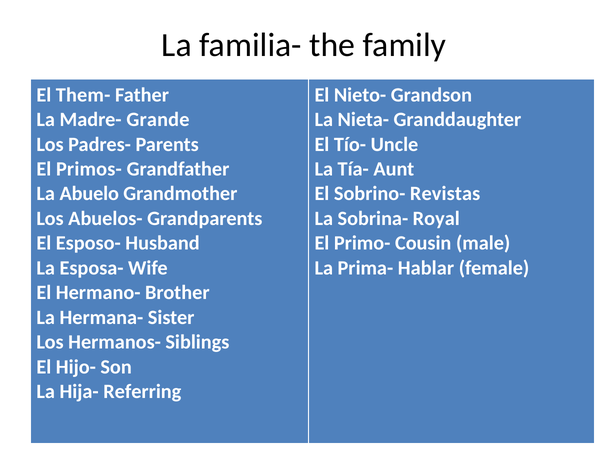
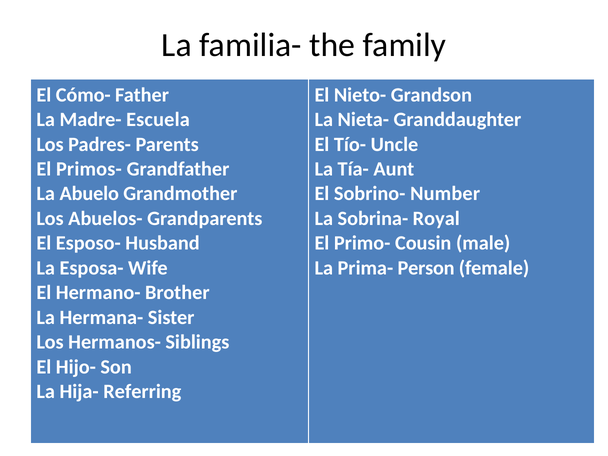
Them-: Them- -> Cómo-
Grande: Grande -> Escuela
Revistas: Revistas -> Number
Hablar: Hablar -> Person
